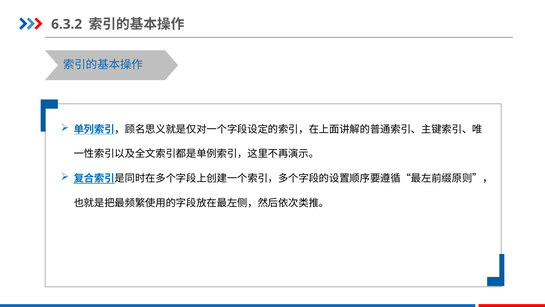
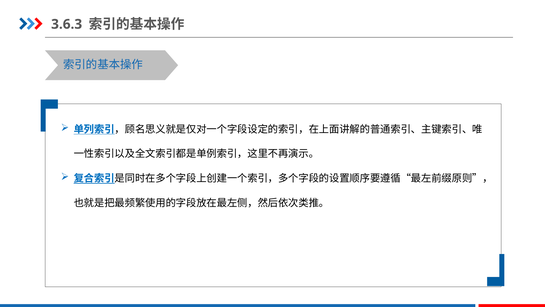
6.3.2: 6.3.2 -> 3.6.3
